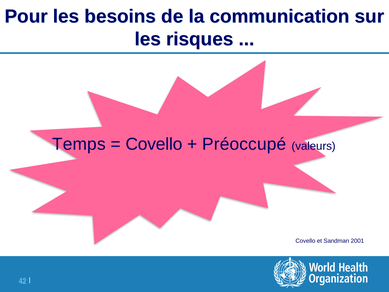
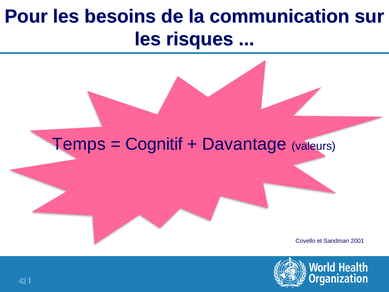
Covello at (154, 144): Covello -> Cognitif
Préoccupé: Préoccupé -> Davantage
